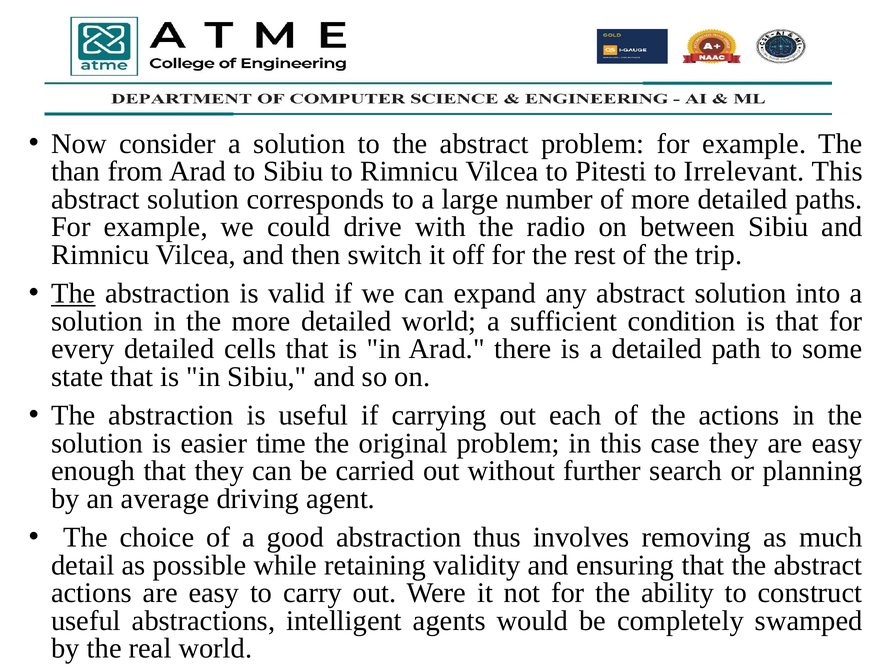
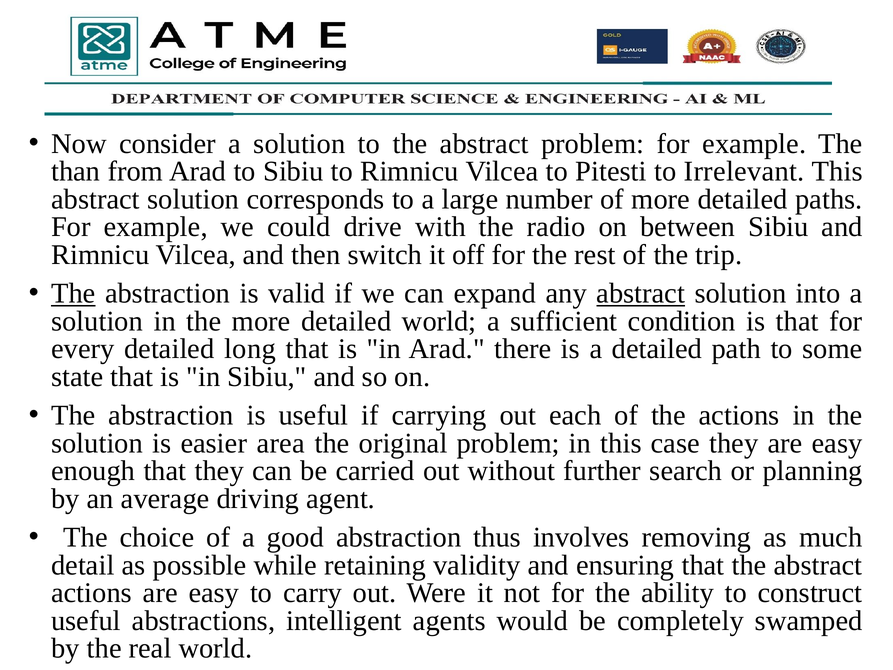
abstract at (641, 293) underline: none -> present
cells: cells -> long
time: time -> area
